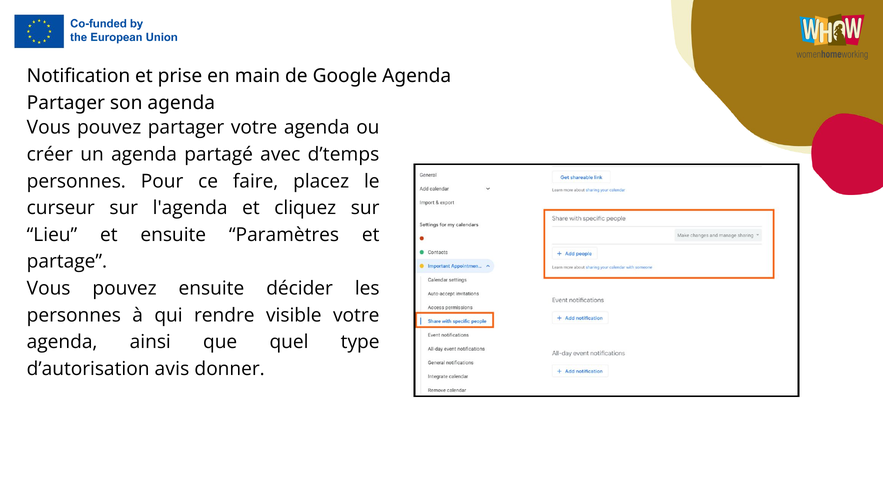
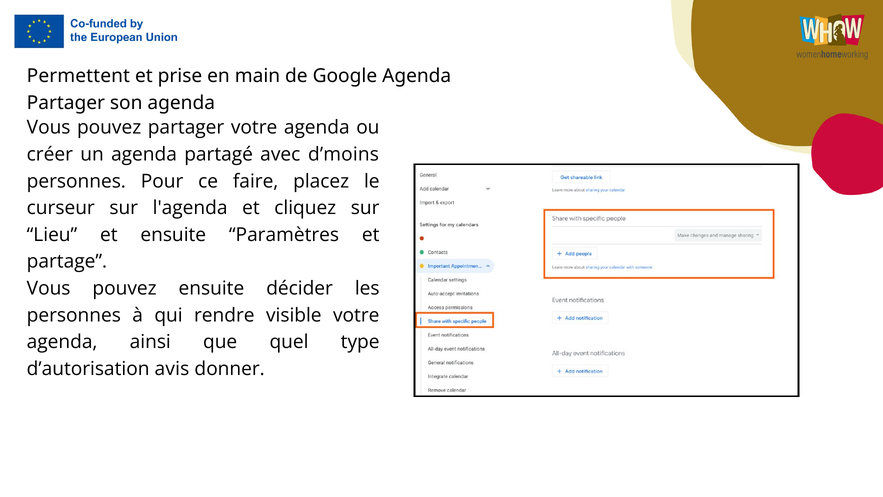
Notification: Notification -> Permettent
d’temps: d’temps -> d’moins
